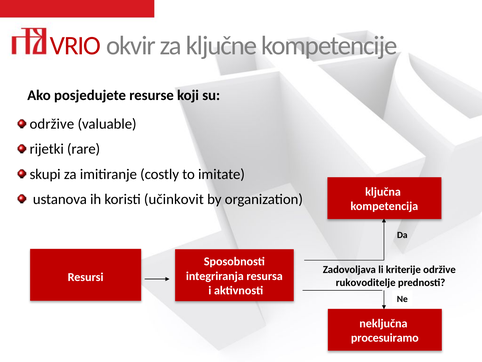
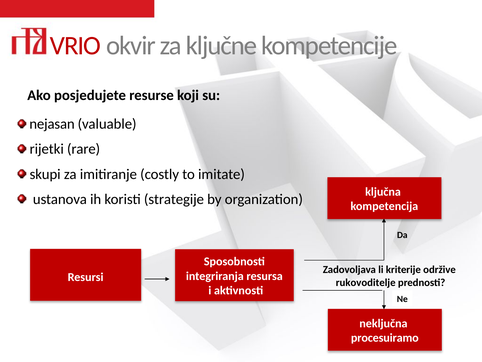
održive at (52, 124): održive -> nejasan
učinkovit: učinkovit -> strategije
